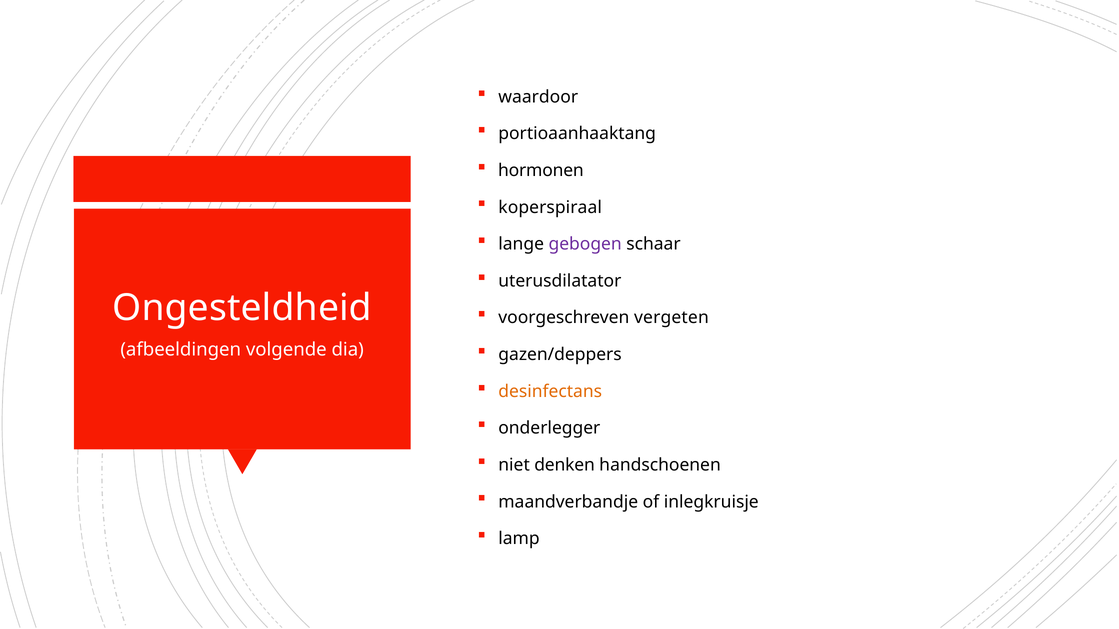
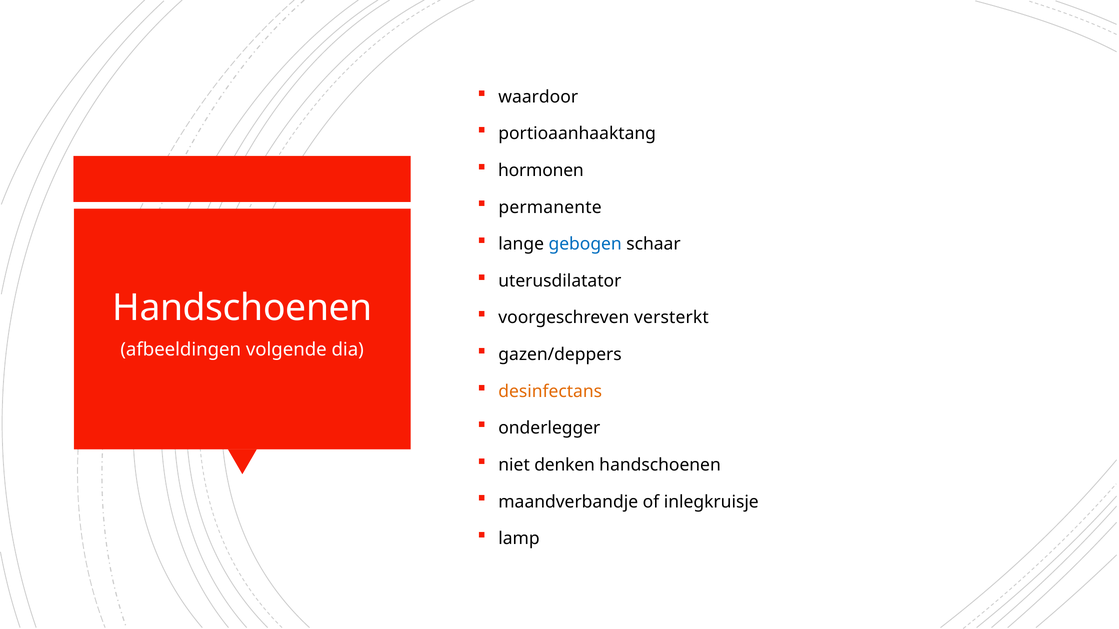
koperspiraal: koperspiraal -> permanente
gebogen colour: purple -> blue
Ongesteldheid at (242, 308): Ongesteldheid -> Handschoenen
vergeten: vergeten -> versterkt
